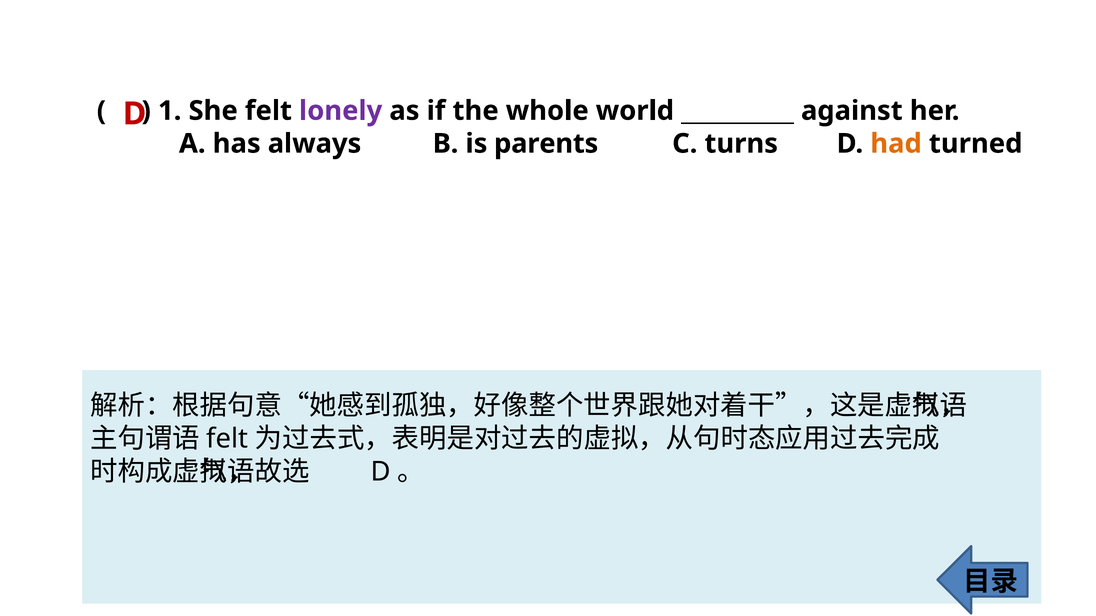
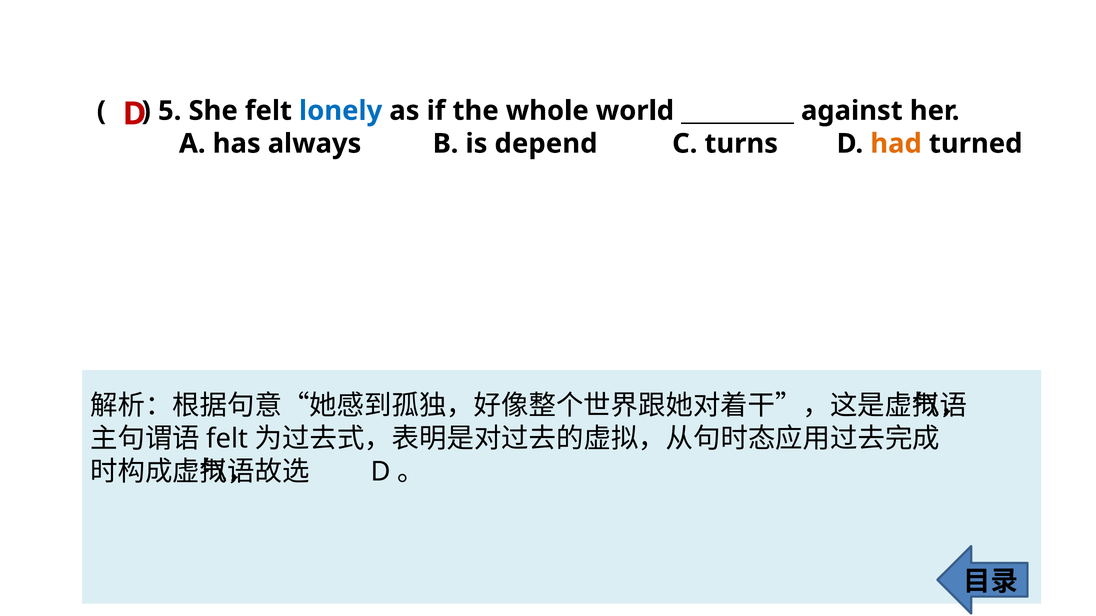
1: 1 -> 5
lonely colour: purple -> blue
parents: parents -> depend
